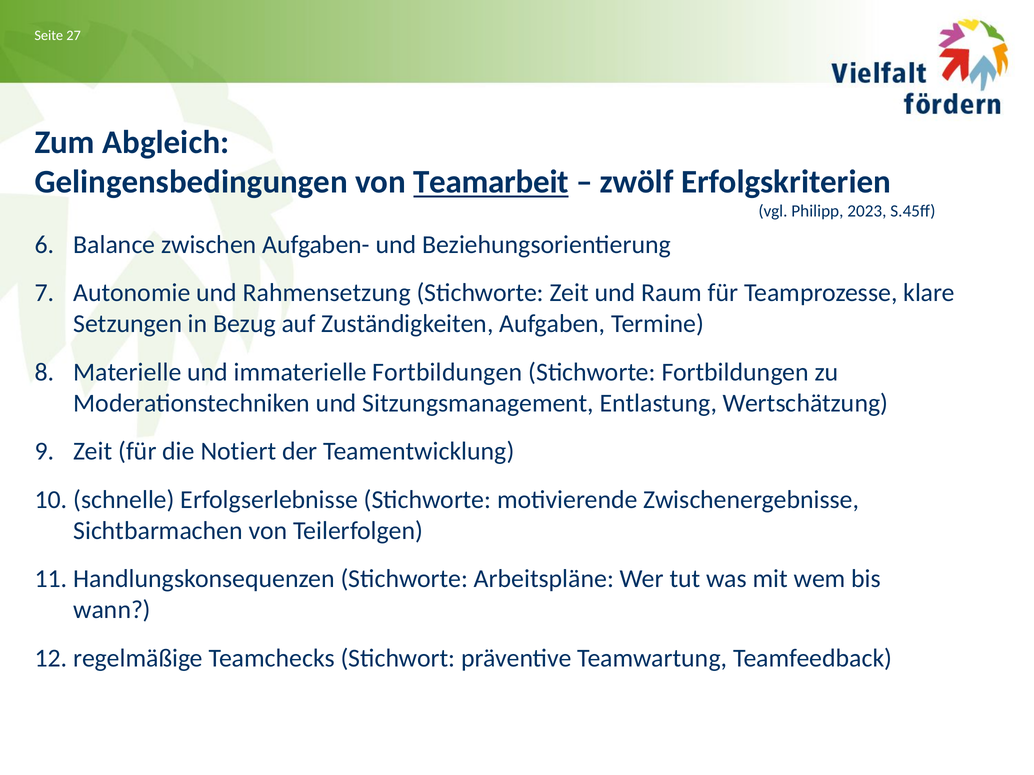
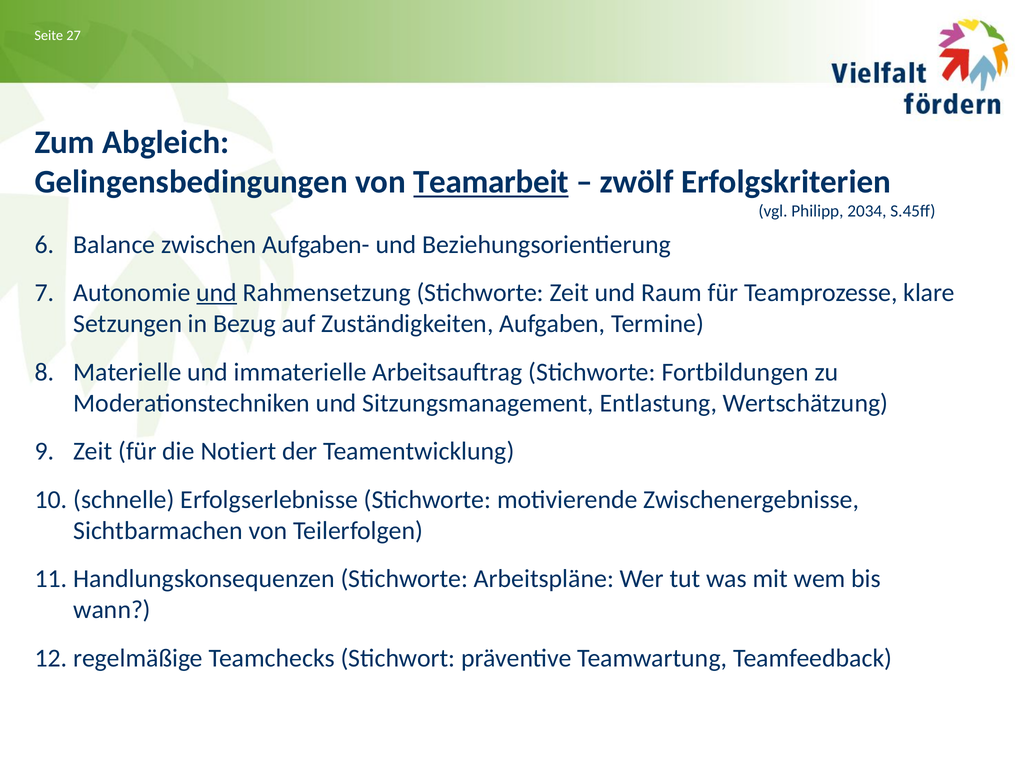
2023: 2023 -> 2034
und at (217, 293) underline: none -> present
immaterielle Fortbildungen: Fortbildungen -> Arbeitsauftrag
